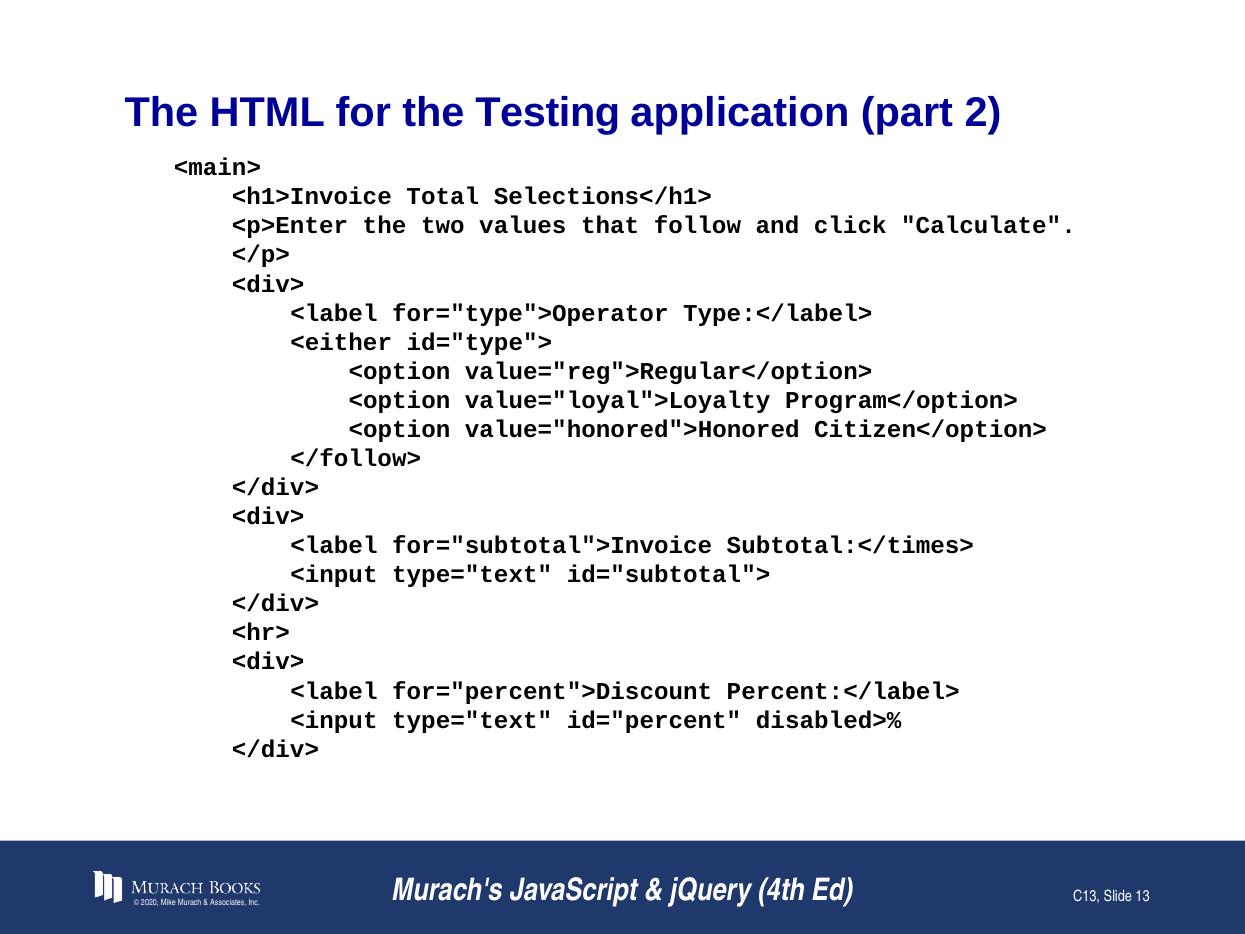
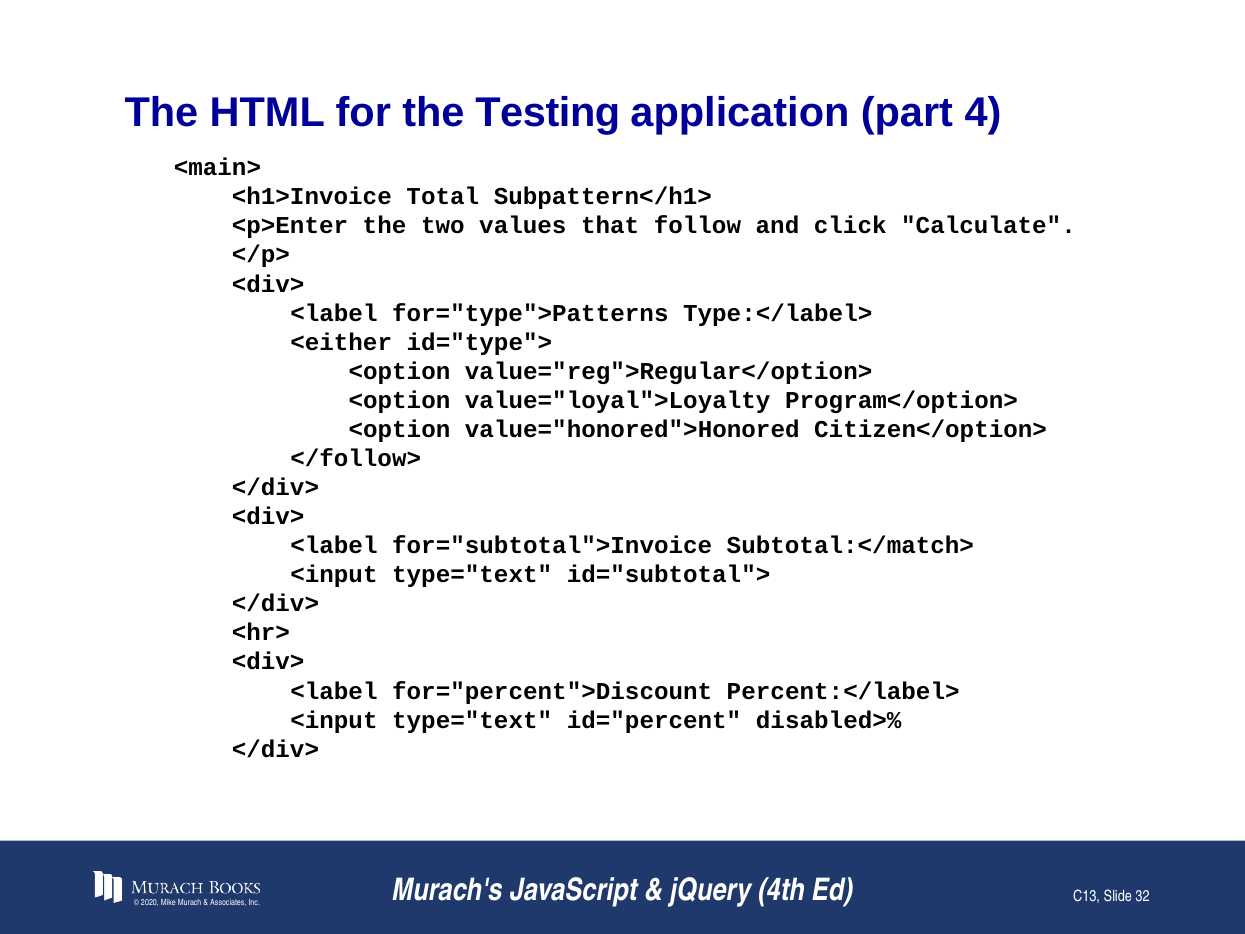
2: 2 -> 4
Selections</h1>: Selections</h1> -> Subpattern</h1>
for="type">Operator: for="type">Operator -> for="type">Patterns
Subtotal:</times>: Subtotal:</times> -> Subtotal:</match>
13: 13 -> 32
